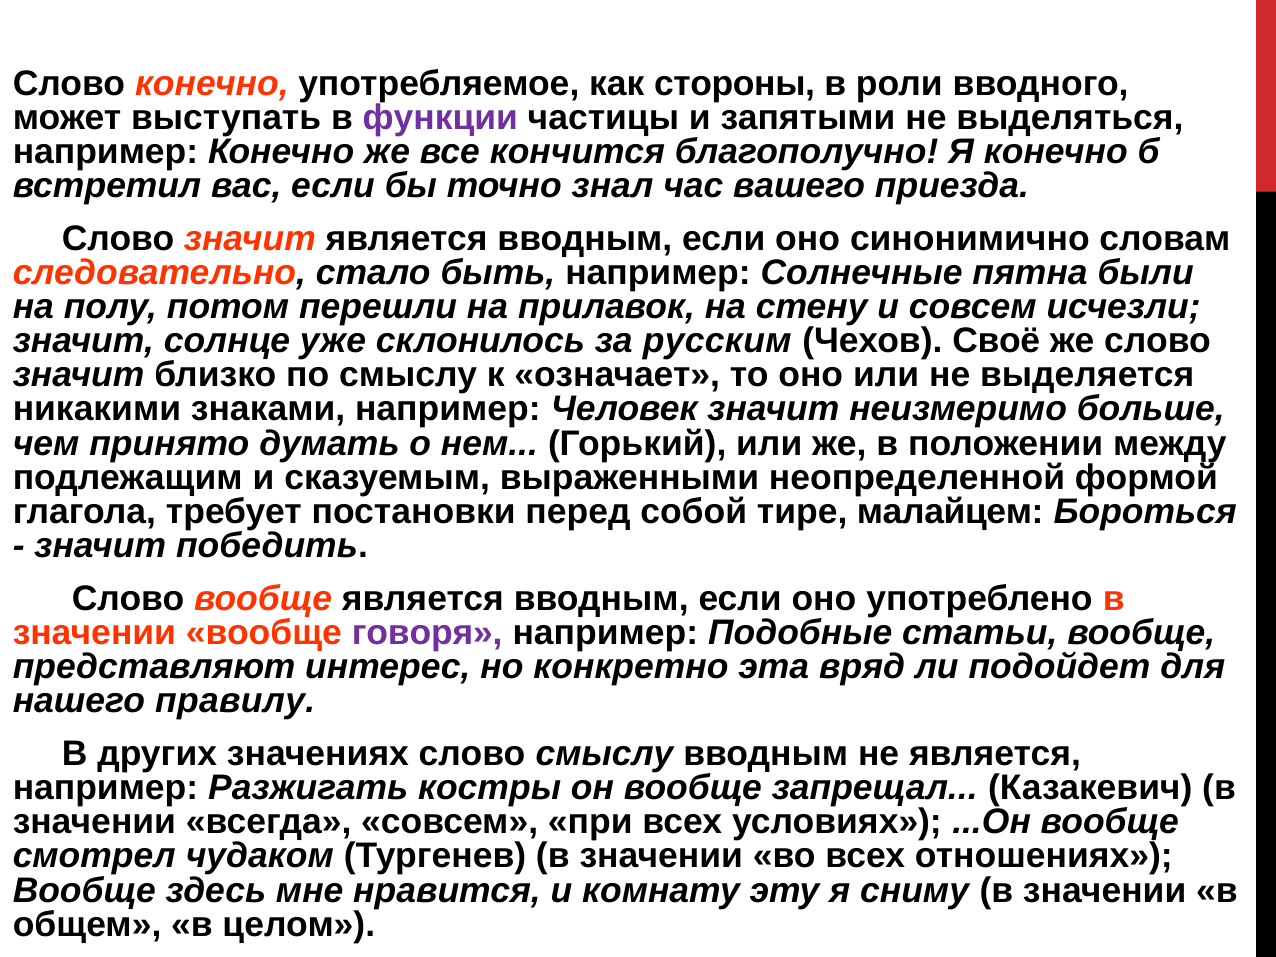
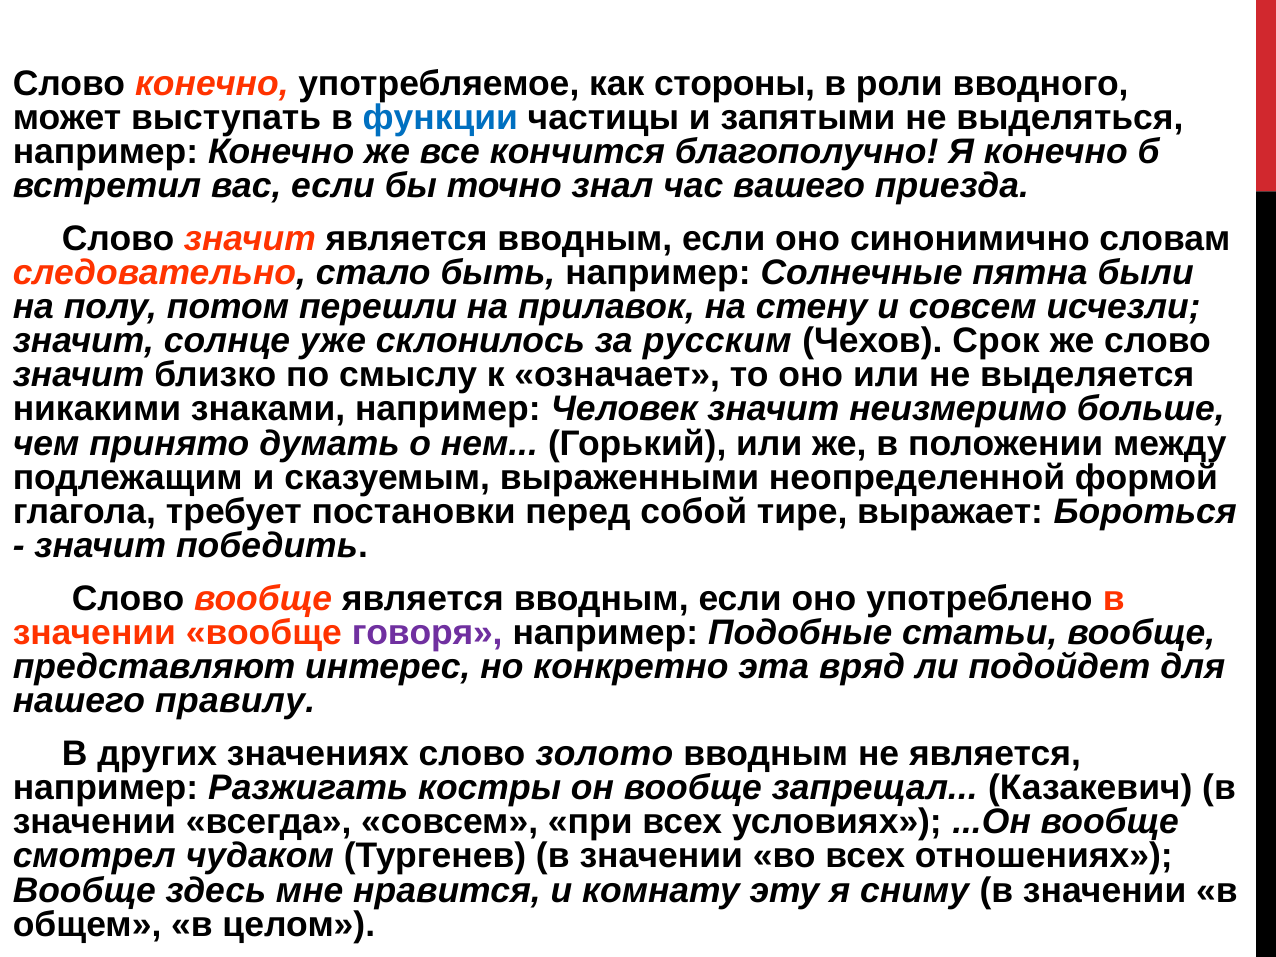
функции colour: purple -> blue
Своё: Своё -> Срок
малайцем: малайцем -> выражает
слово смыслу: смыслу -> золото
